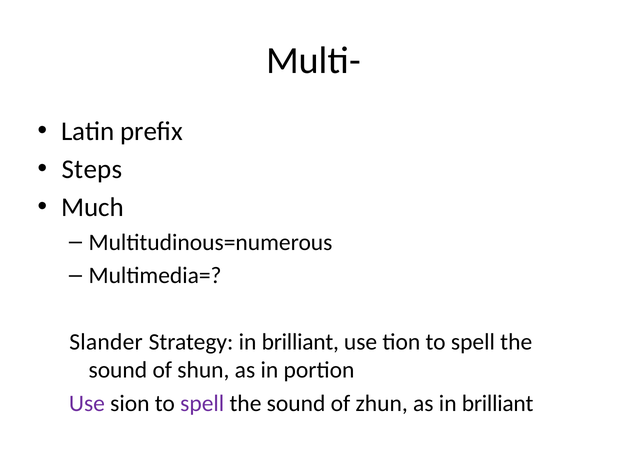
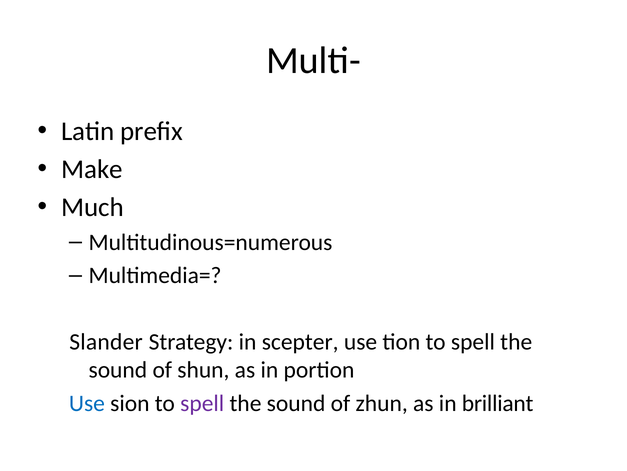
Steps: Steps -> Make
Strategy in brilliant: brilliant -> scepter
Use at (87, 403) colour: purple -> blue
